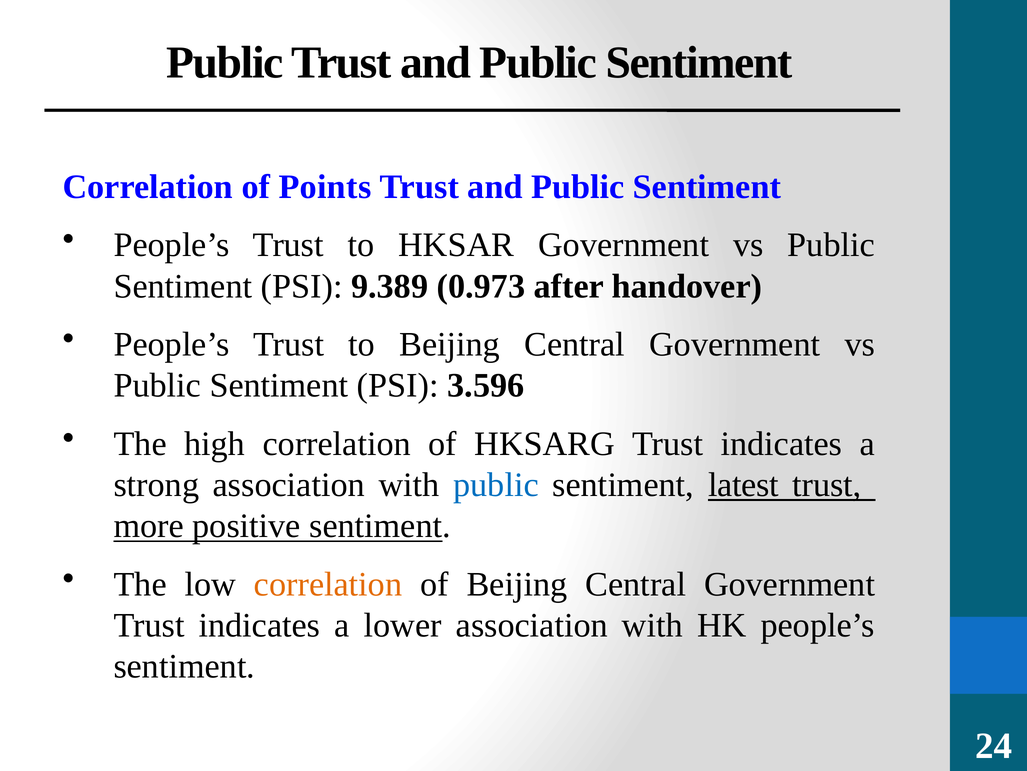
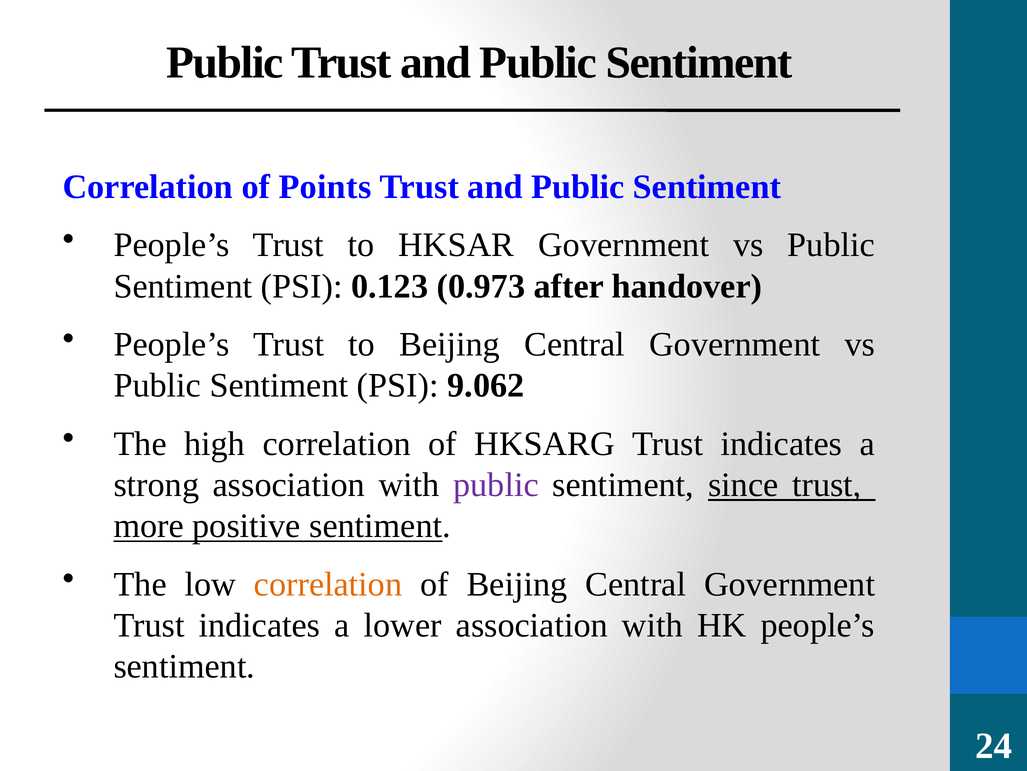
9.389: 9.389 -> 0.123
3.596: 3.596 -> 9.062
public at (496, 485) colour: blue -> purple
latest: latest -> since
